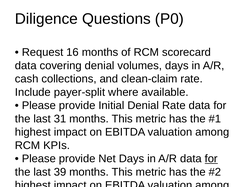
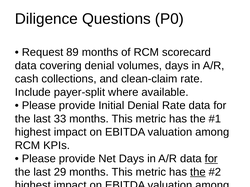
16: 16 -> 89
31: 31 -> 33
39: 39 -> 29
the at (198, 172) underline: none -> present
